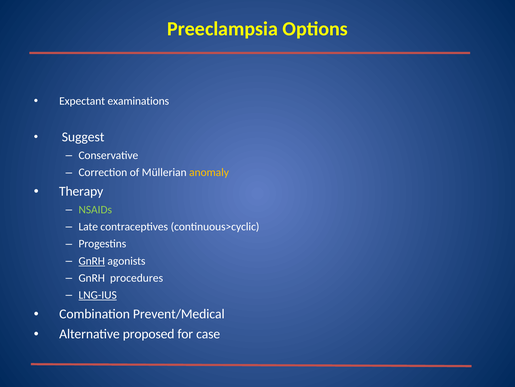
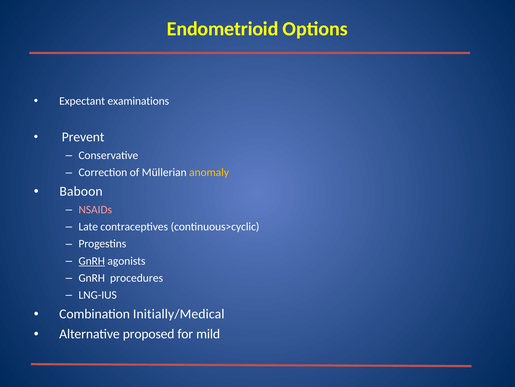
Preeclampsia: Preeclampsia -> Endometrioid
Suggest: Suggest -> Prevent
Therapy: Therapy -> Baboon
NSAIDs colour: light green -> pink
LNG-IUS underline: present -> none
Prevent/Medical: Prevent/Medical -> Initially/Medical
case: case -> mild
